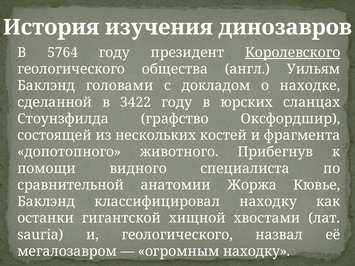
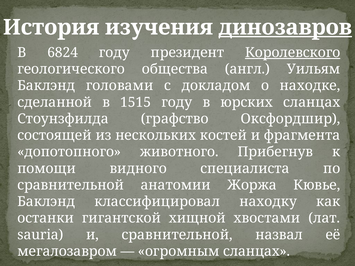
динозавров underline: none -> present
5764: 5764 -> 6824
3422: 3422 -> 1515
и геологического: геологического -> сравнительной
огромным находку: находку -> сланцах
